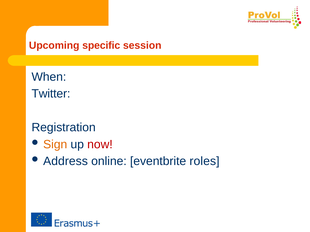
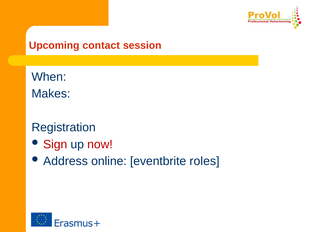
specific: specific -> contact
Twitter: Twitter -> Makes
Sign colour: orange -> red
